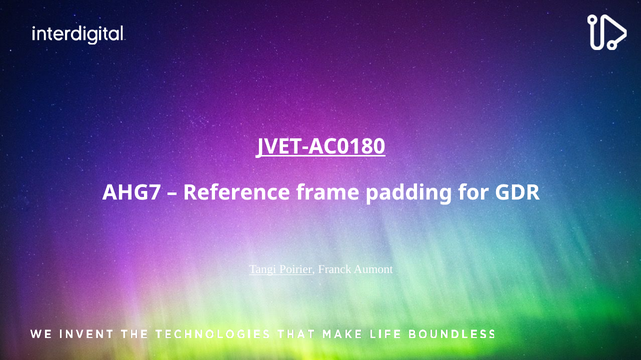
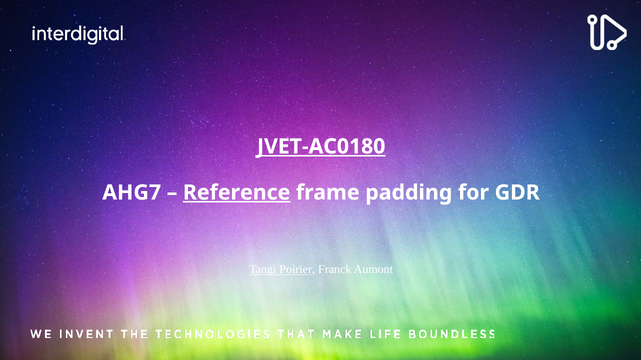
Reference underline: none -> present
